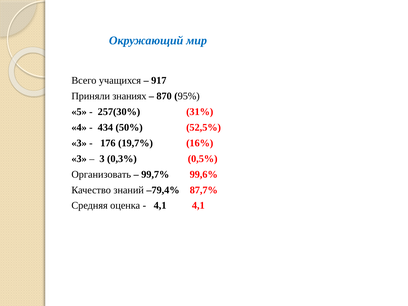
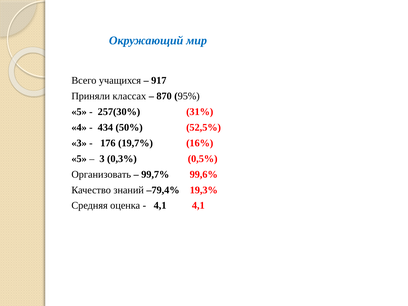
знаниях: знаниях -> классах
3 at (79, 159): 3 -> 5
87,7%: 87,7% -> 19,3%
